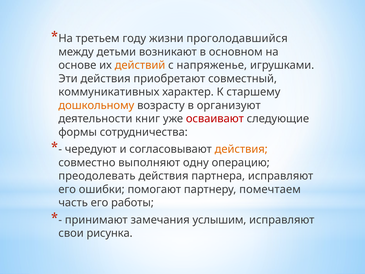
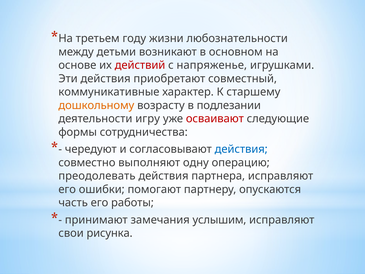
проголодавшийся: проголодавшийся -> любознательности
действий colour: orange -> red
коммуникативных: коммуникативных -> коммуникативные
организуют: организуют -> подлезании
книг: книг -> игру
действия at (241, 149) colour: orange -> blue
помечтаем: помечтаем -> опускаются
